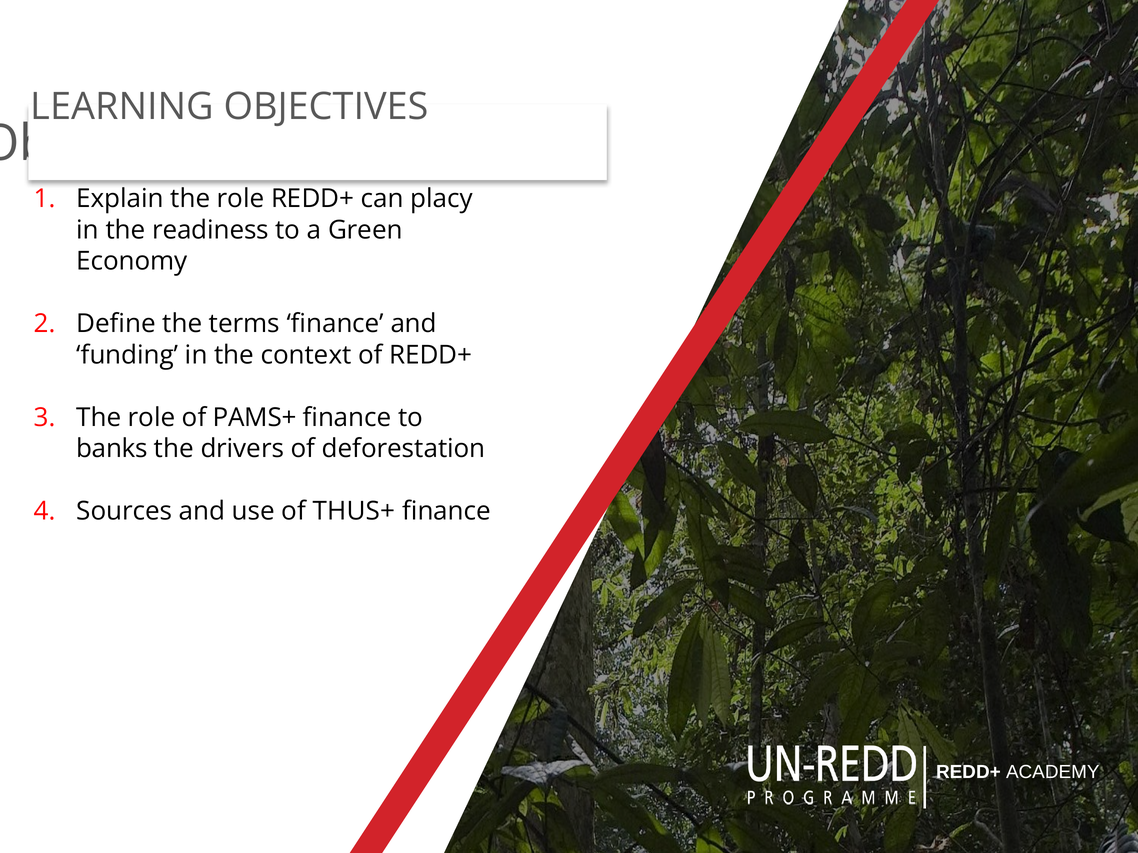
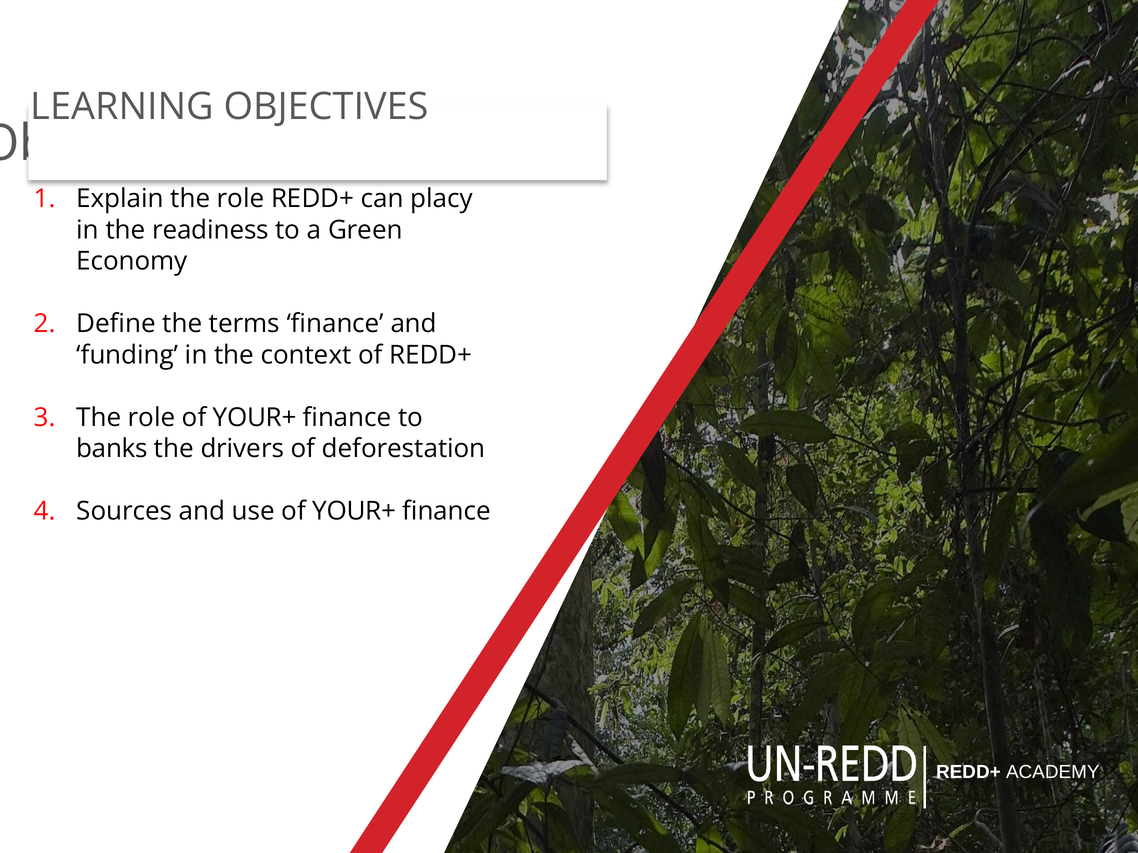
role of PAMS+: PAMS+ -> YOUR+
use of THUS+: THUS+ -> YOUR+
